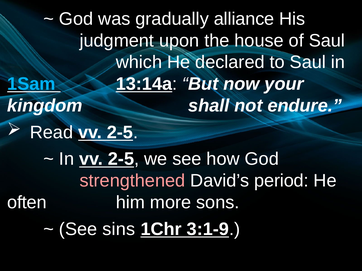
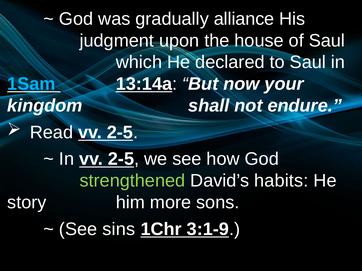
strengthened colour: pink -> light green
period: period -> habits
often: often -> story
